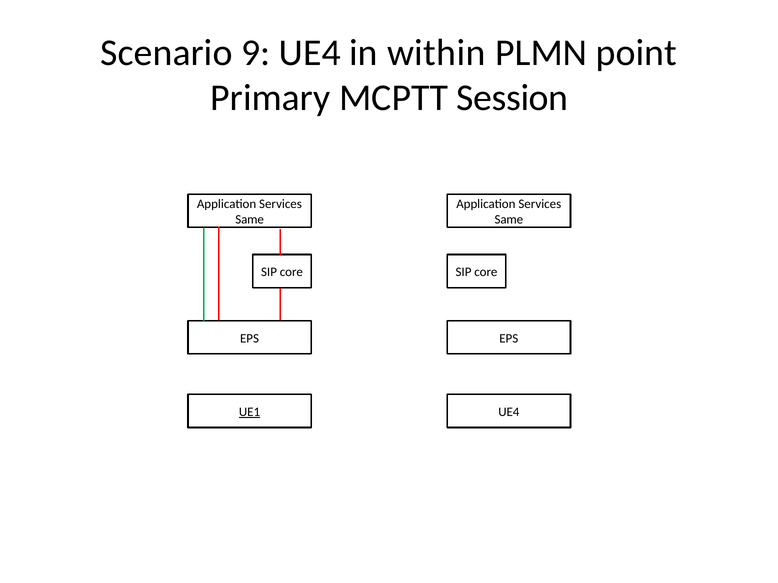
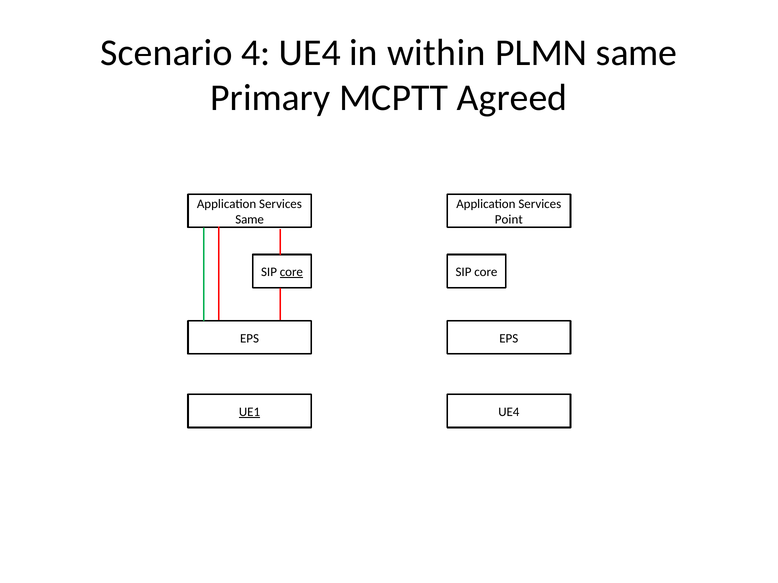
9: 9 -> 4
PLMN point: point -> same
Session: Session -> Agreed
Same at (509, 220): Same -> Point
core at (291, 272) underline: none -> present
